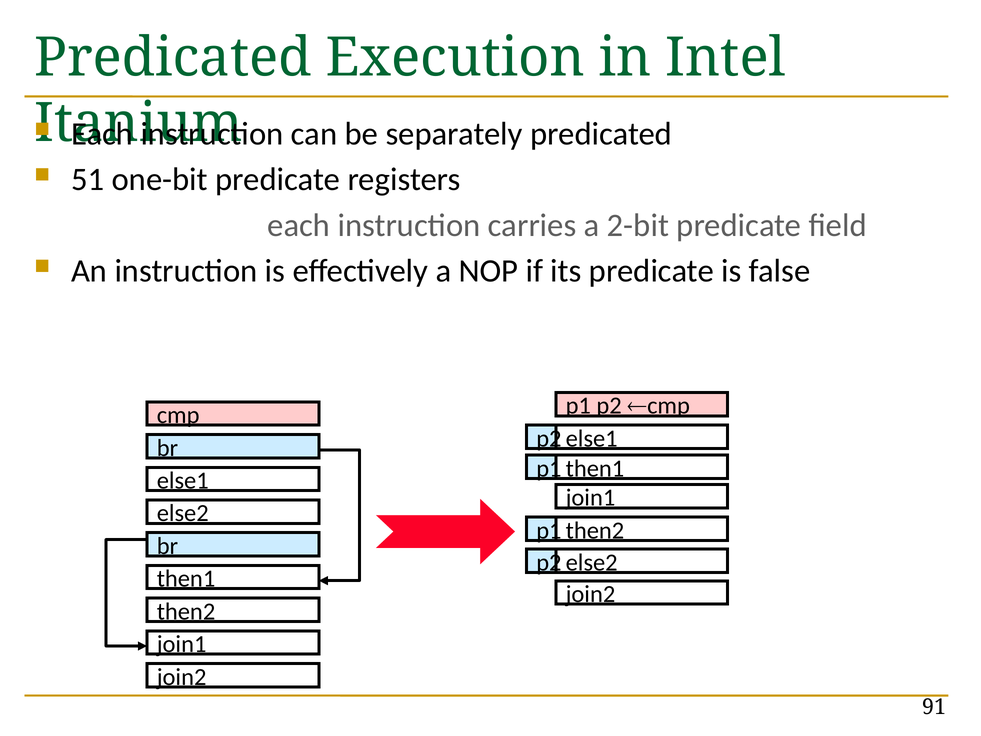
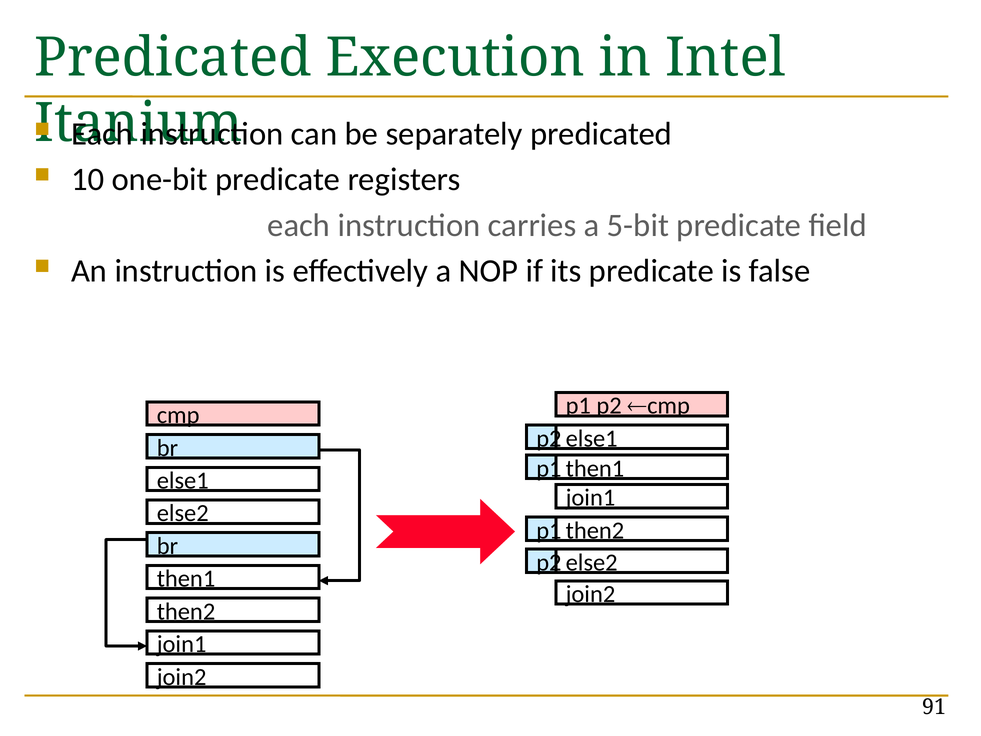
51: 51 -> 10
2-bit: 2-bit -> 5-bit
